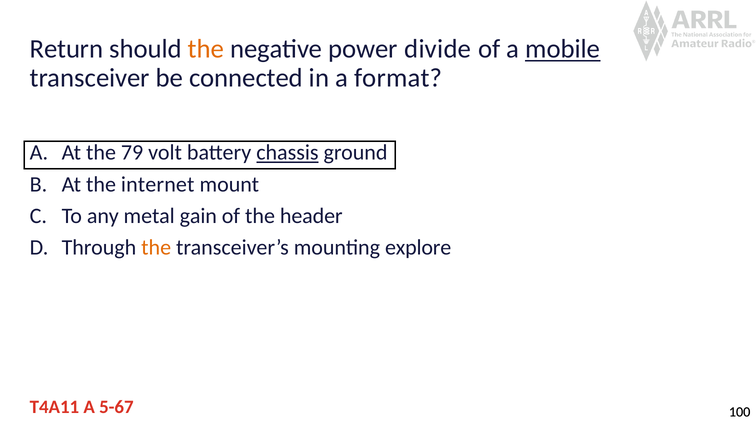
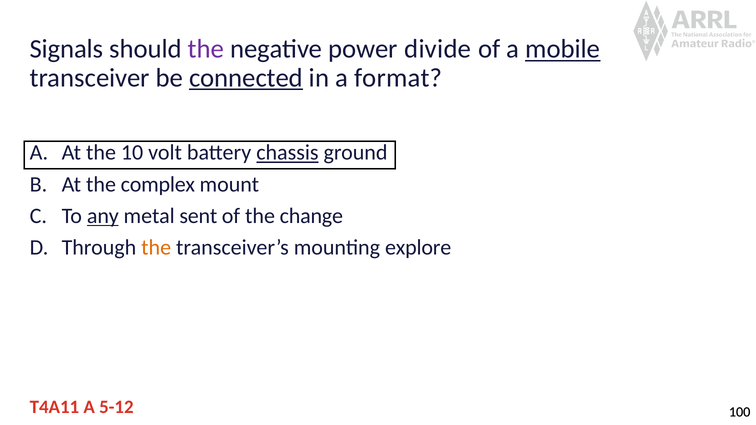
Return: Return -> Signals
the at (206, 49) colour: orange -> purple
connected underline: none -> present
79: 79 -> 10
internet: internet -> complex
any underline: none -> present
gain: gain -> sent
header: header -> change
5-67: 5-67 -> 5-12
